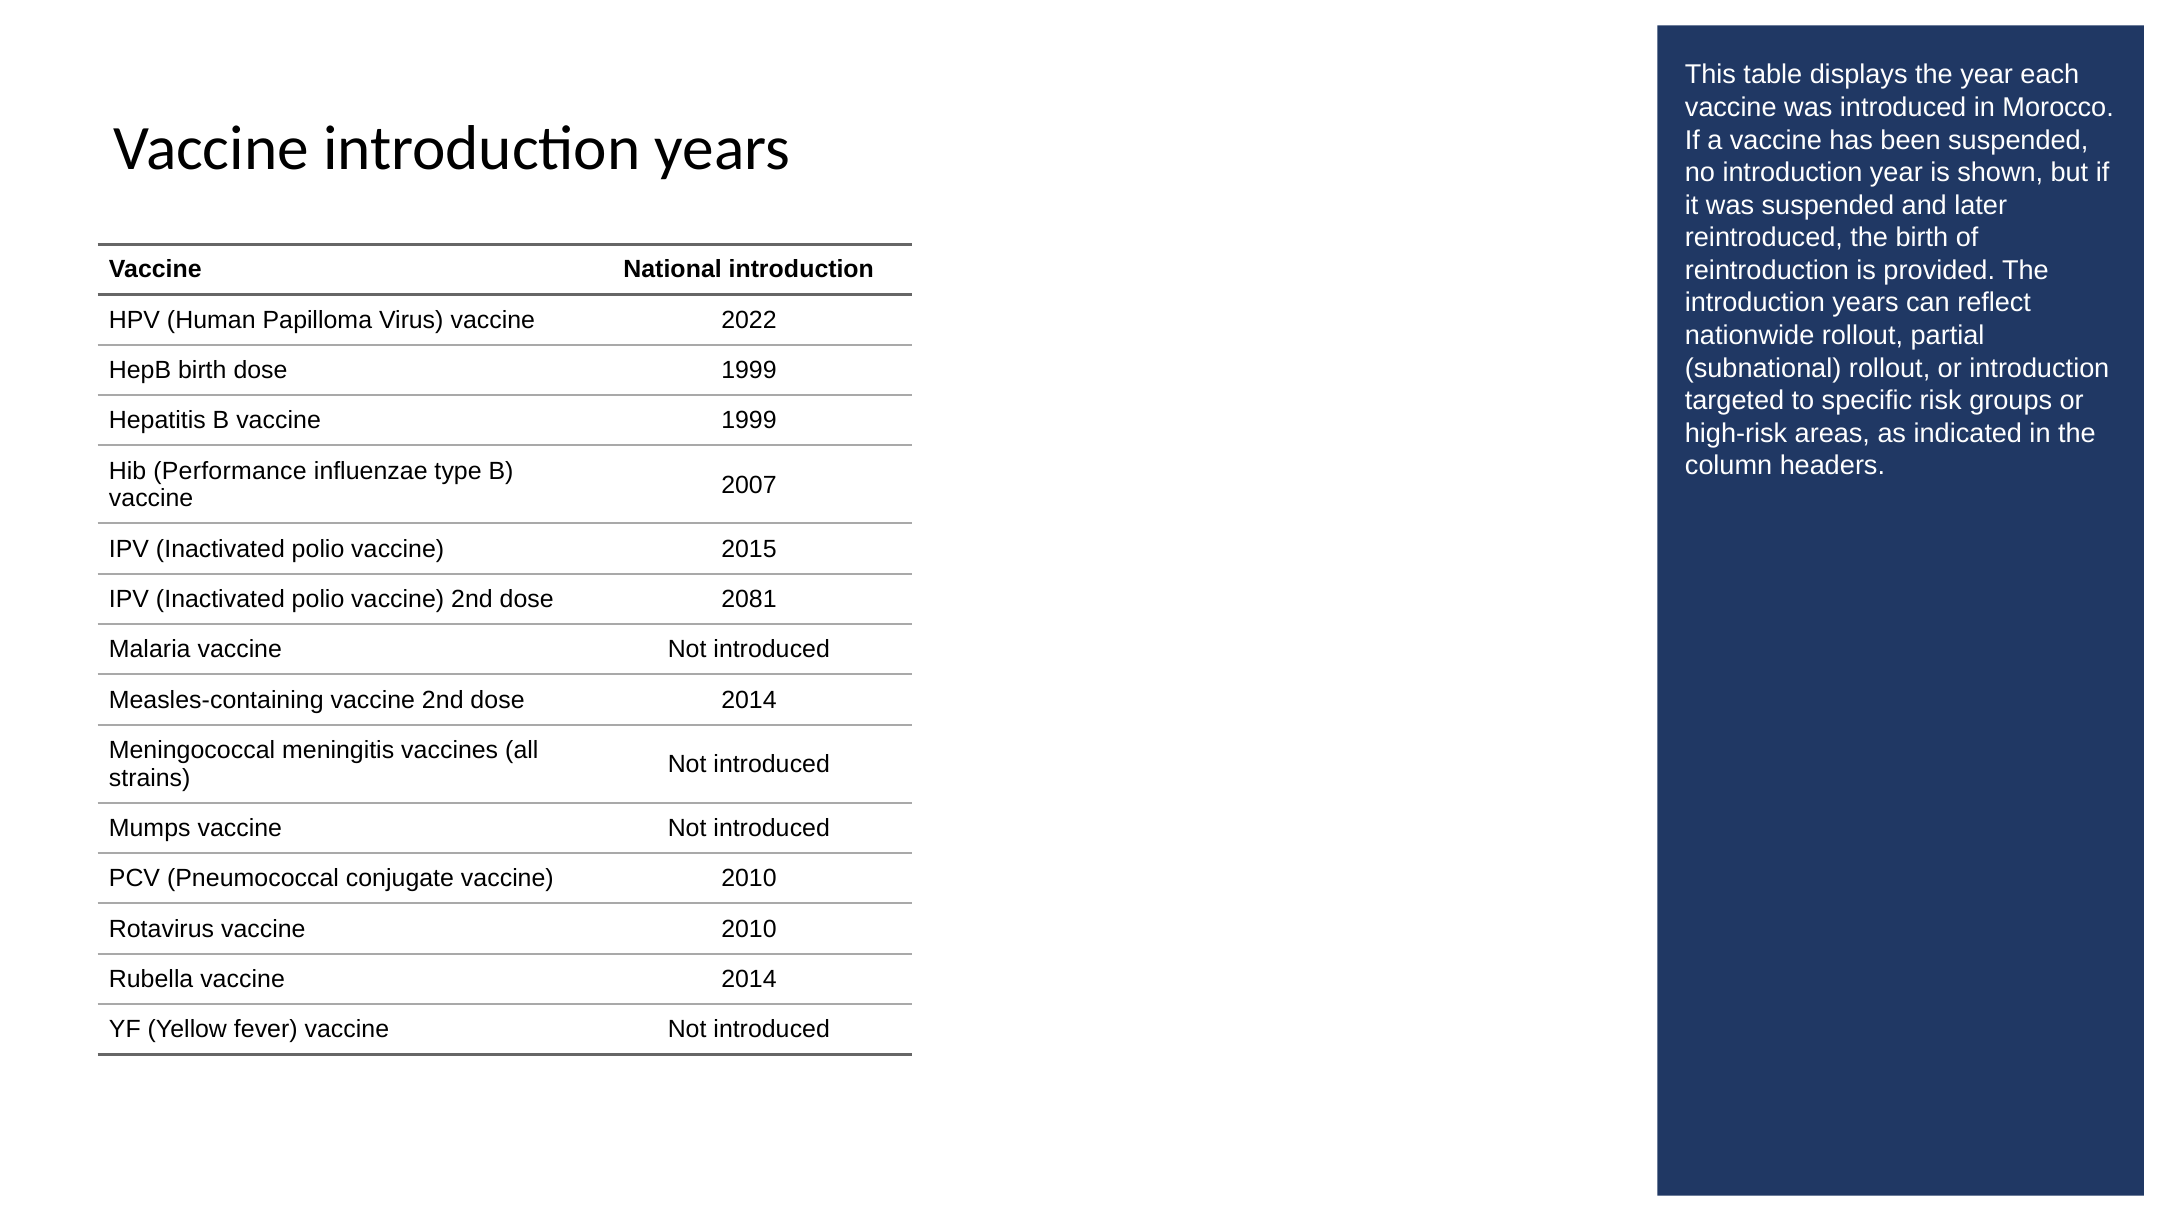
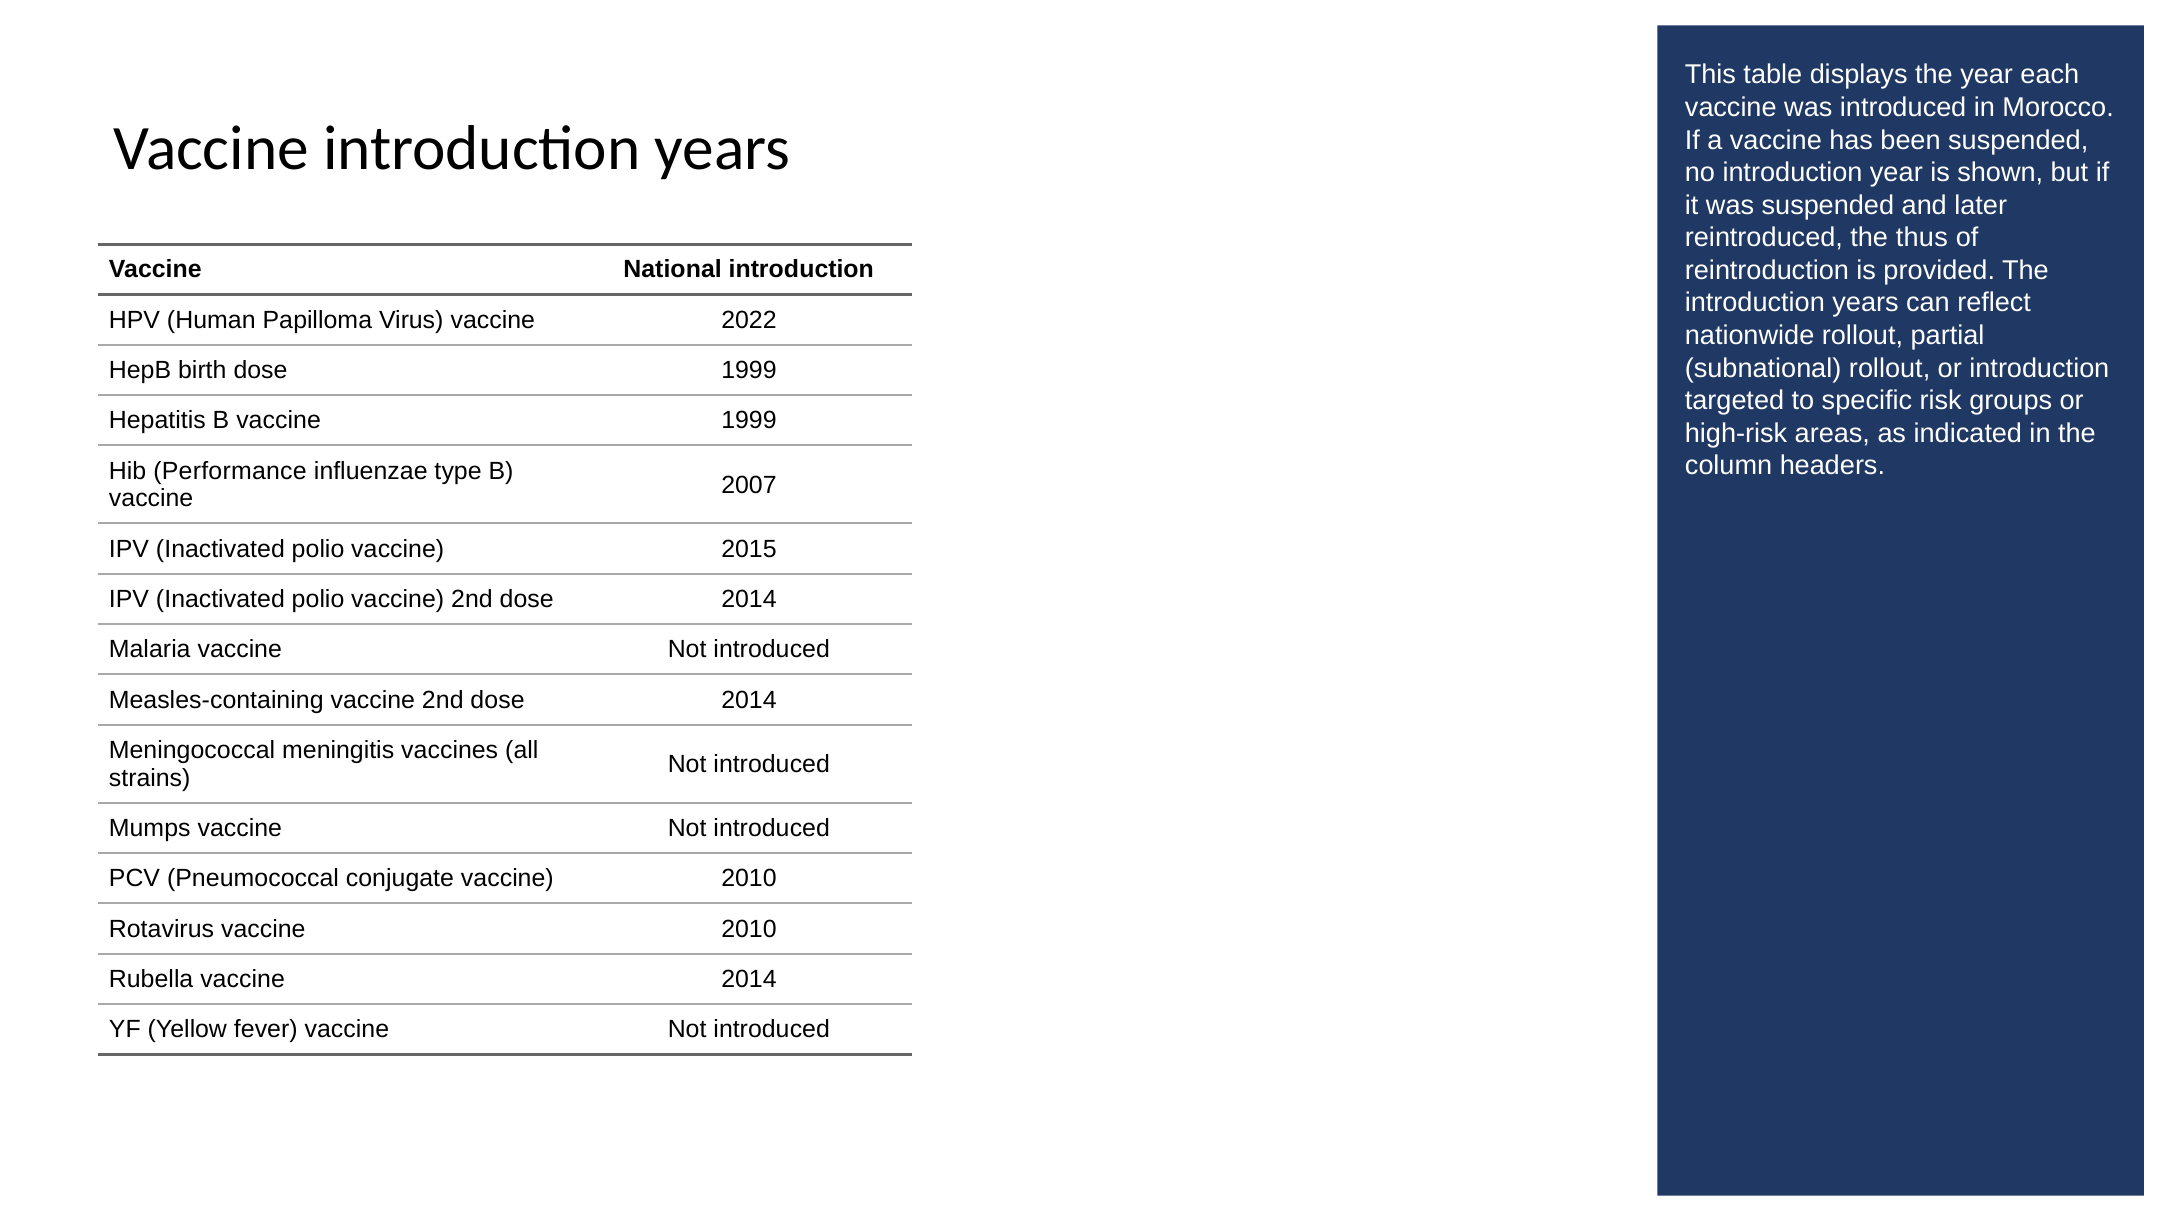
the birth: birth -> thus
2081 at (749, 599): 2081 -> 2014
